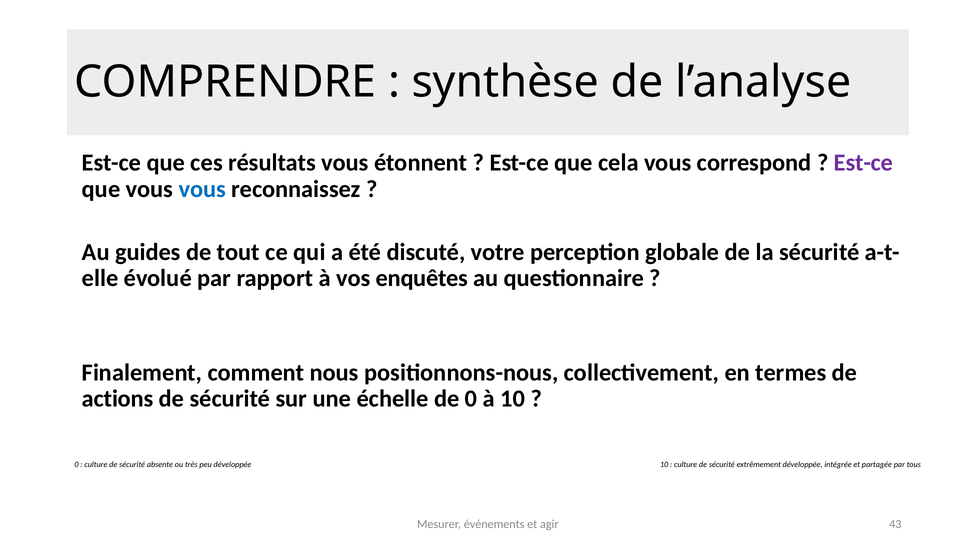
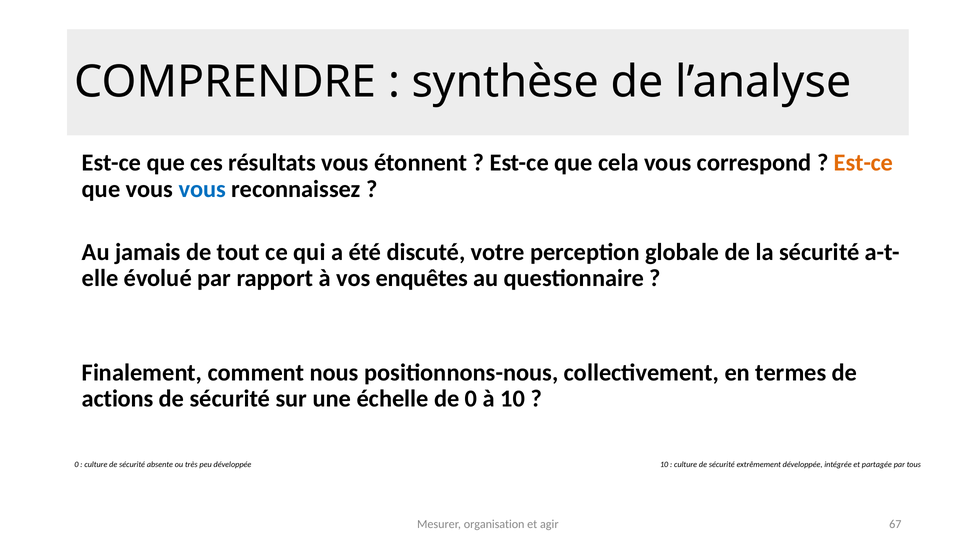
Est-ce at (864, 163) colour: purple -> orange
guides: guides -> jamais
événements: événements -> organisation
43: 43 -> 67
